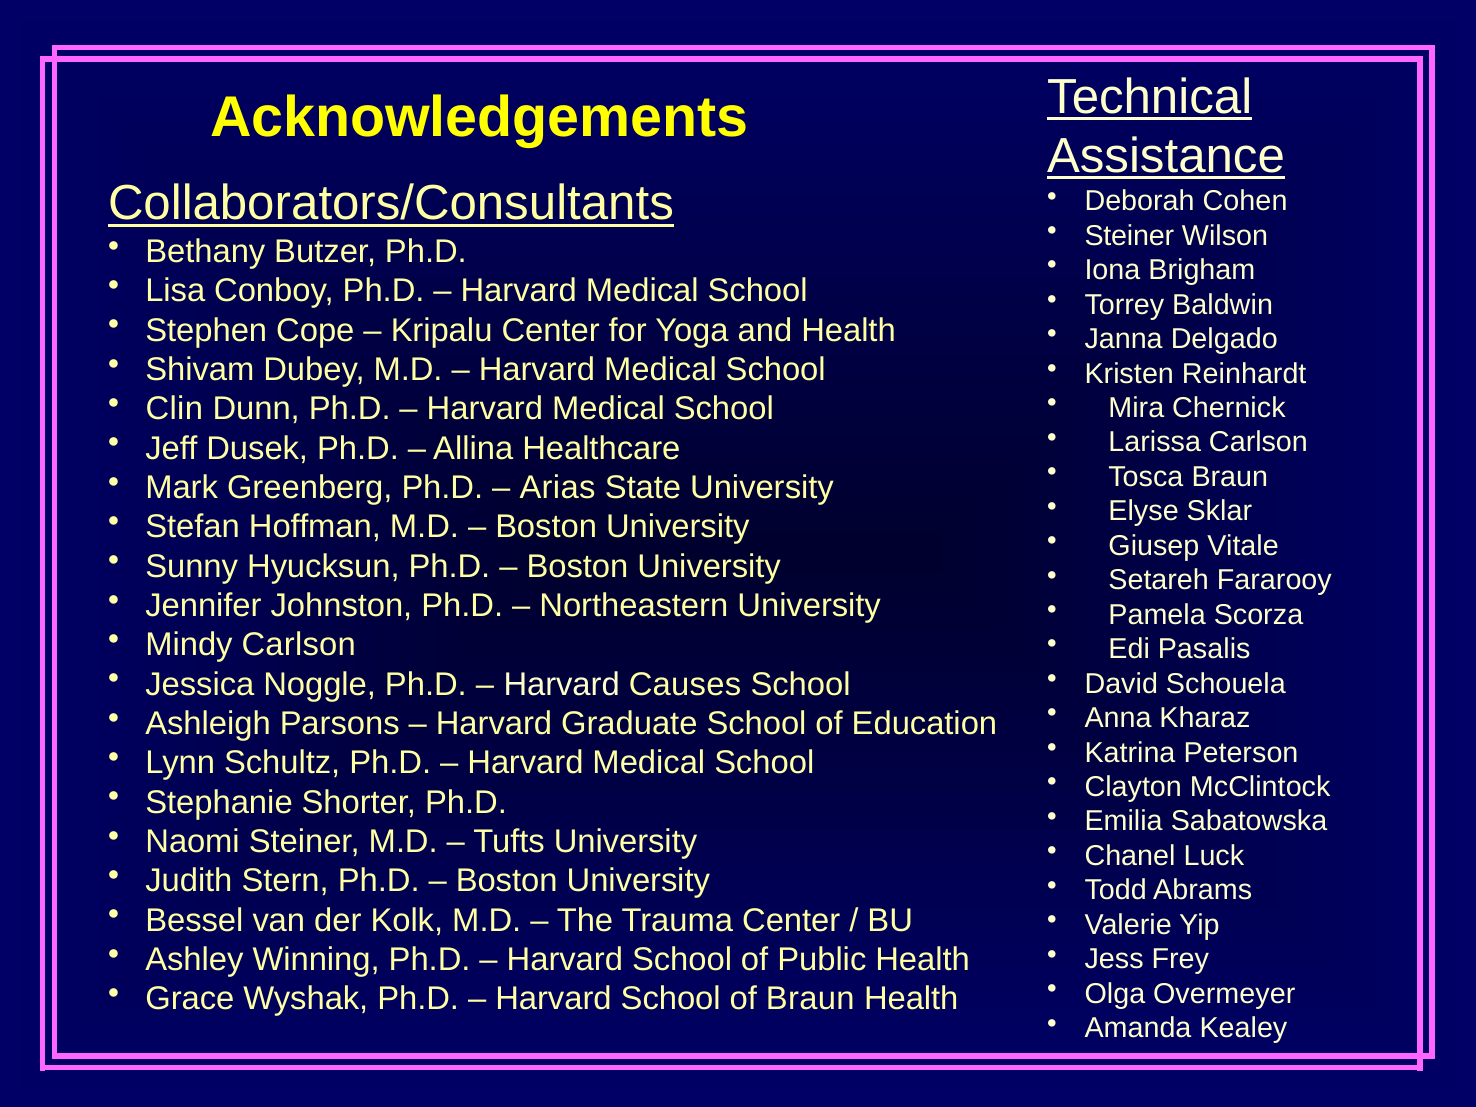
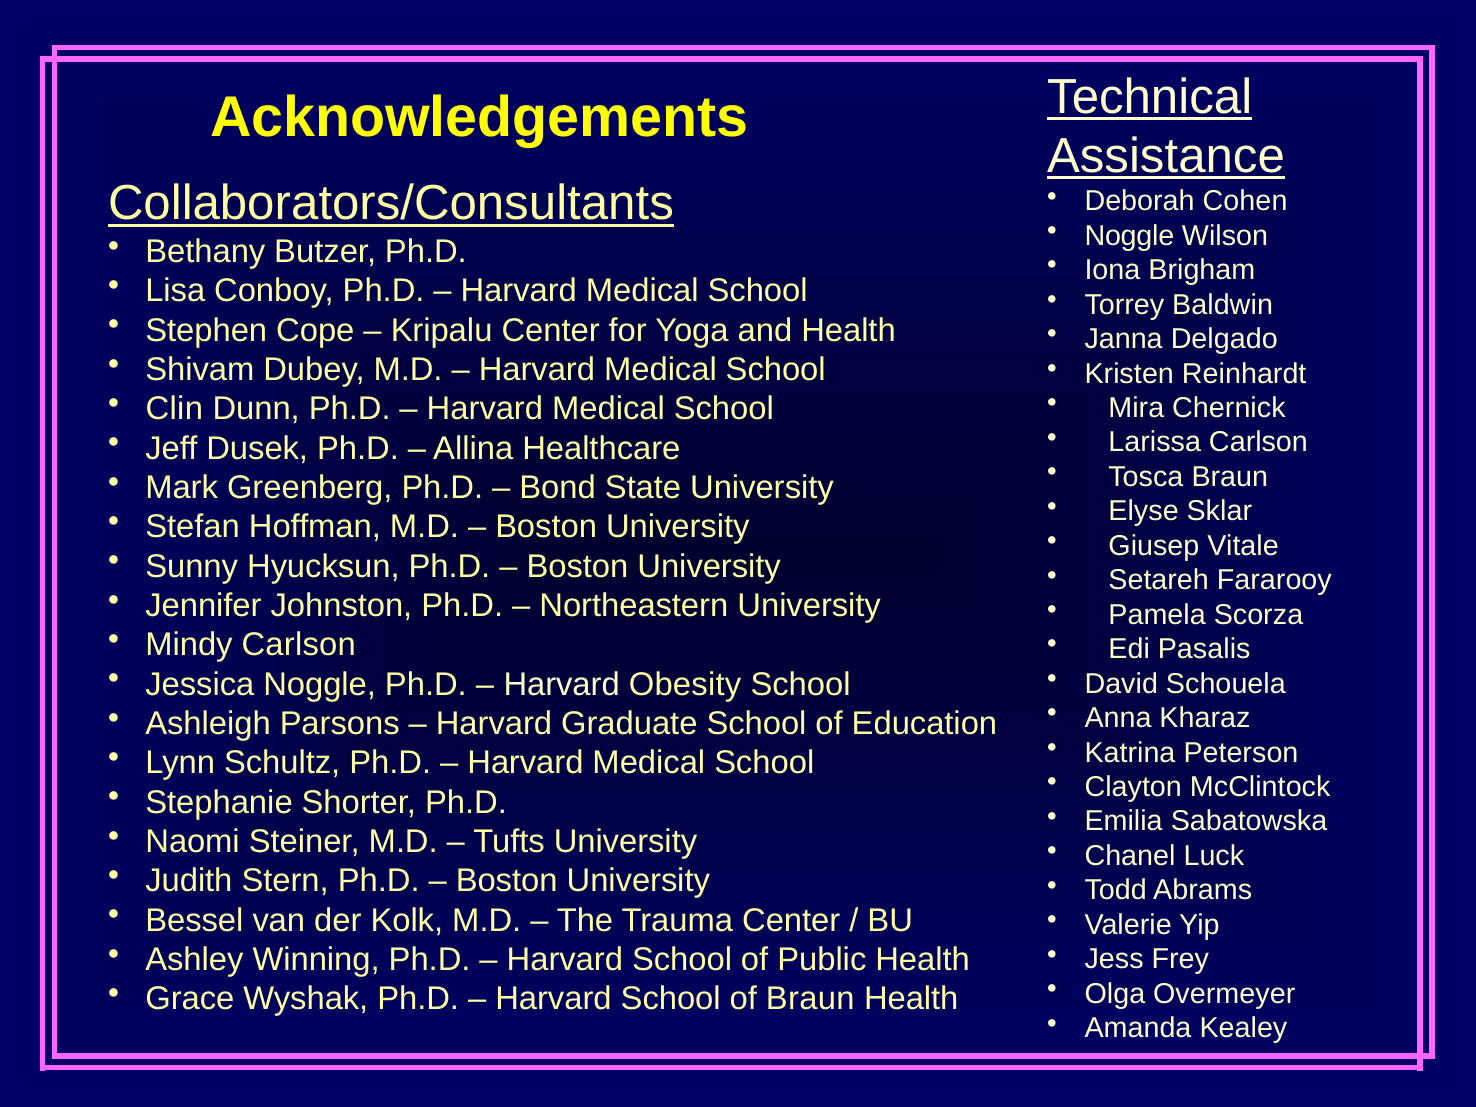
Steiner at (1129, 236): Steiner -> Noggle
Arias: Arias -> Bond
Causes: Causes -> Obesity
